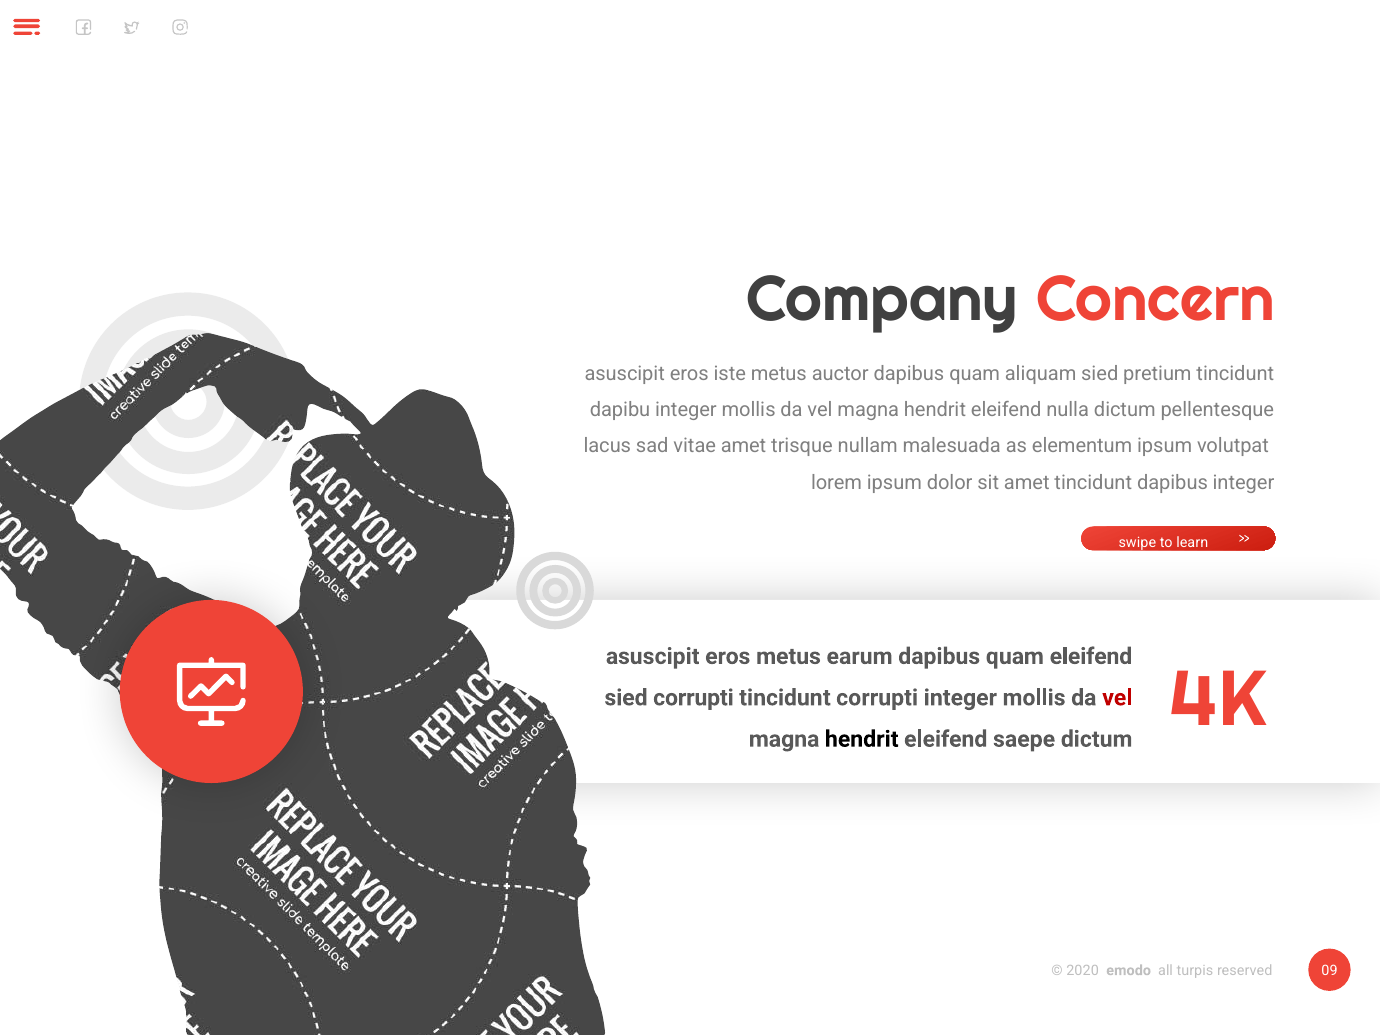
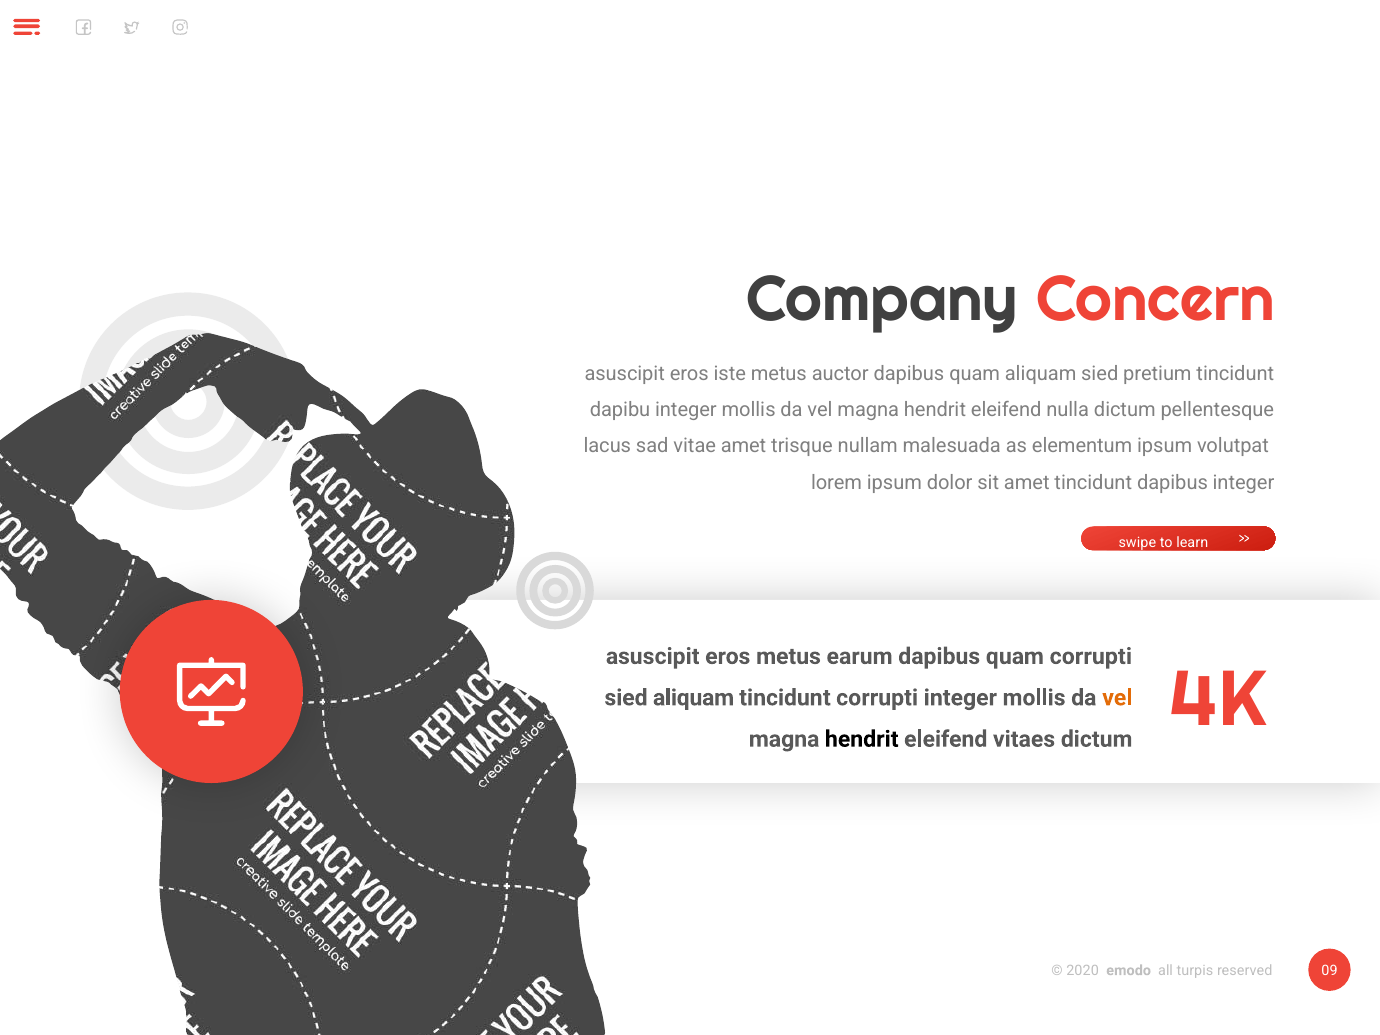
quam eleifend: eleifend -> corrupti
sied corrupti: corrupti -> aliquam
vel at (1117, 698) colour: red -> orange
saepe: saepe -> vitaes
